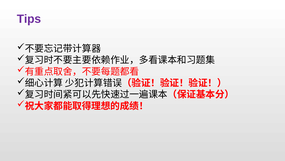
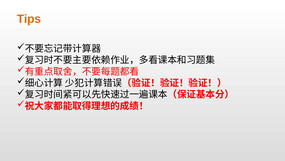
Tips colour: purple -> orange
